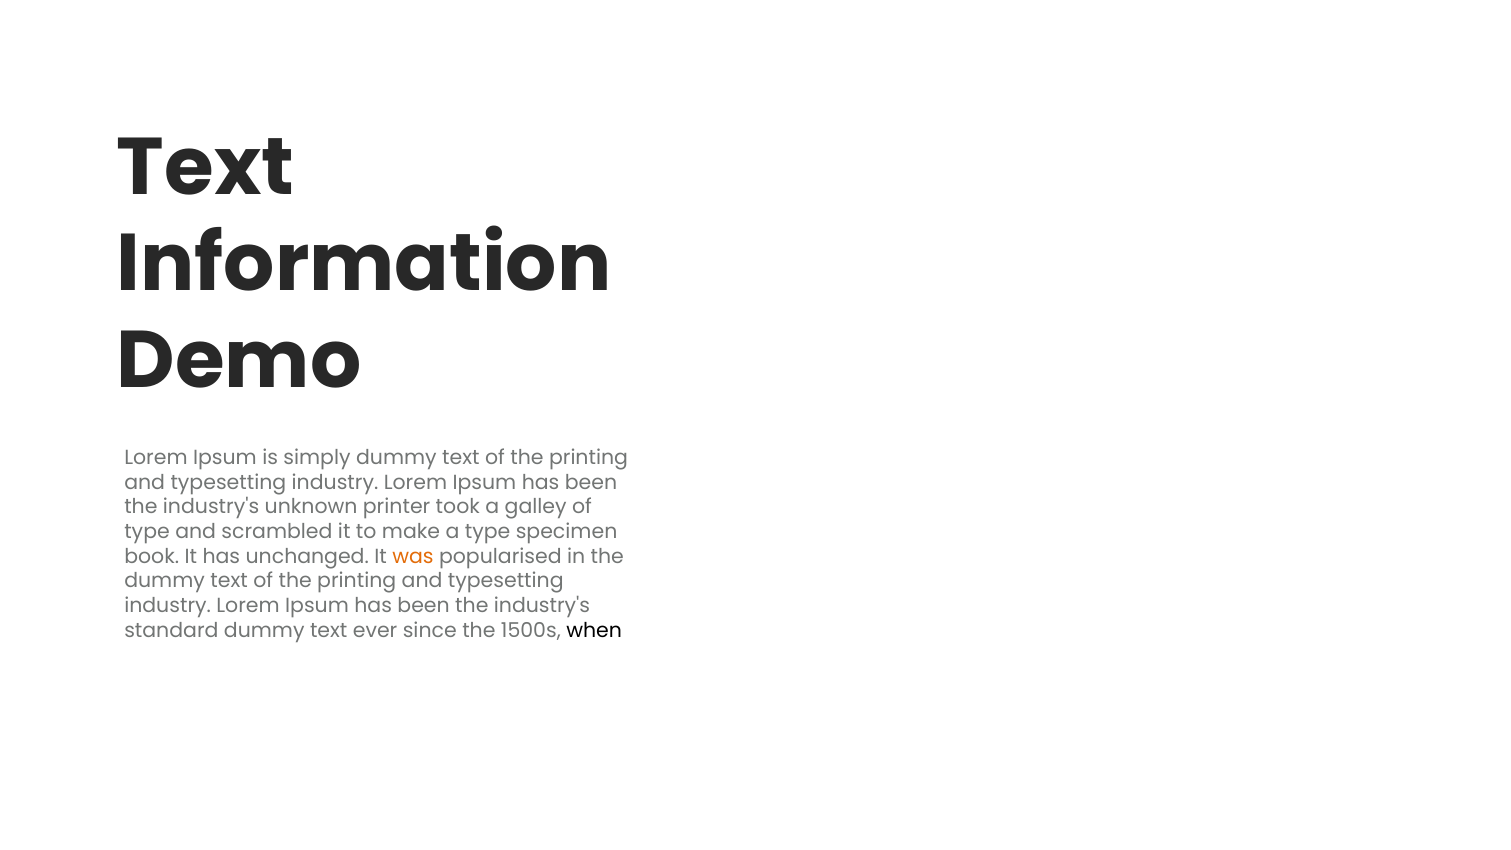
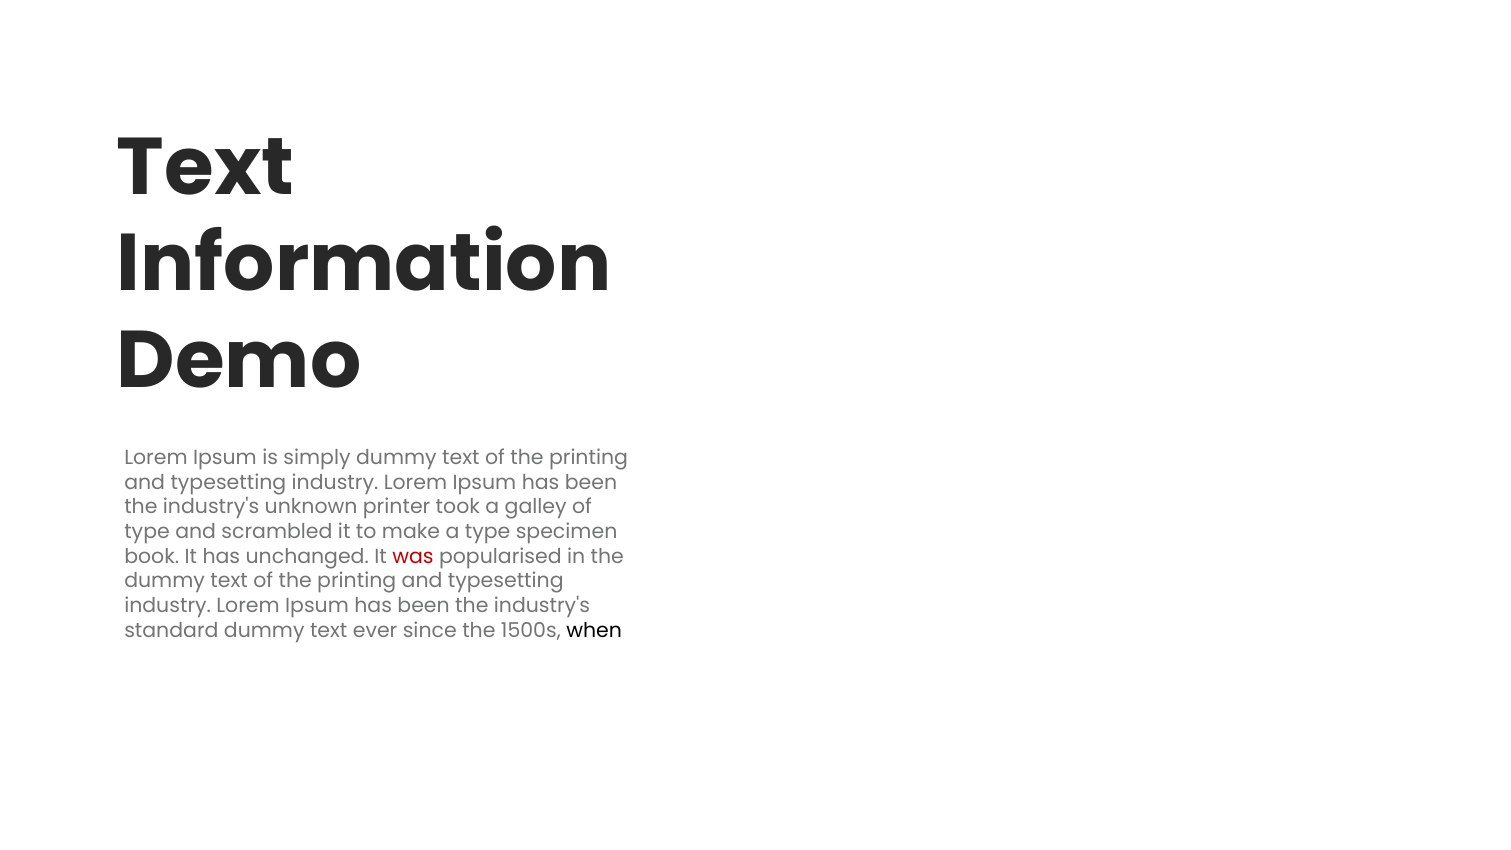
was colour: orange -> red
